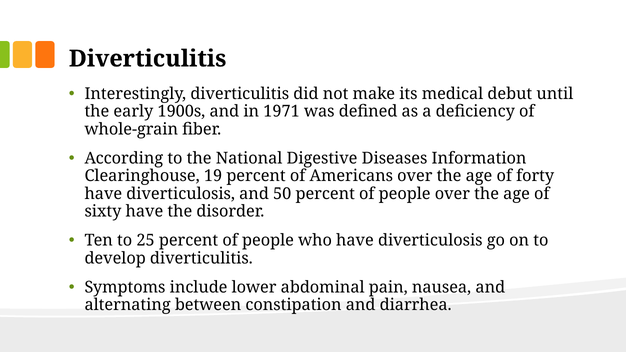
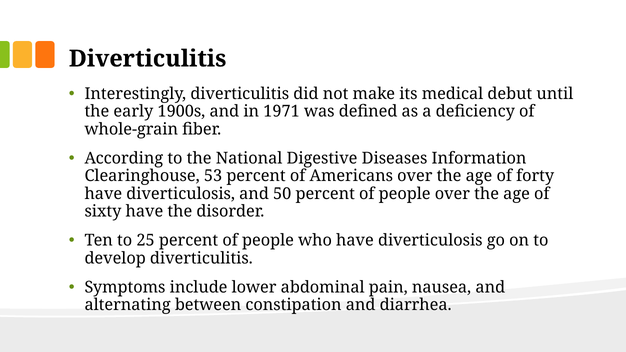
19: 19 -> 53
